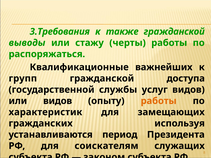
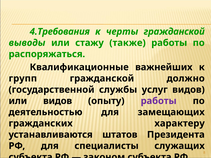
3.Требования: 3.Требования -> 4.Требования
также: также -> черты
черты: черты -> также
доступа: доступа -> должно
работы at (159, 101) colour: orange -> purple
характеристик: характеристик -> деятельностью
используя: используя -> характеру
период: период -> штатов
соискателям: соискателям -> специалисты
